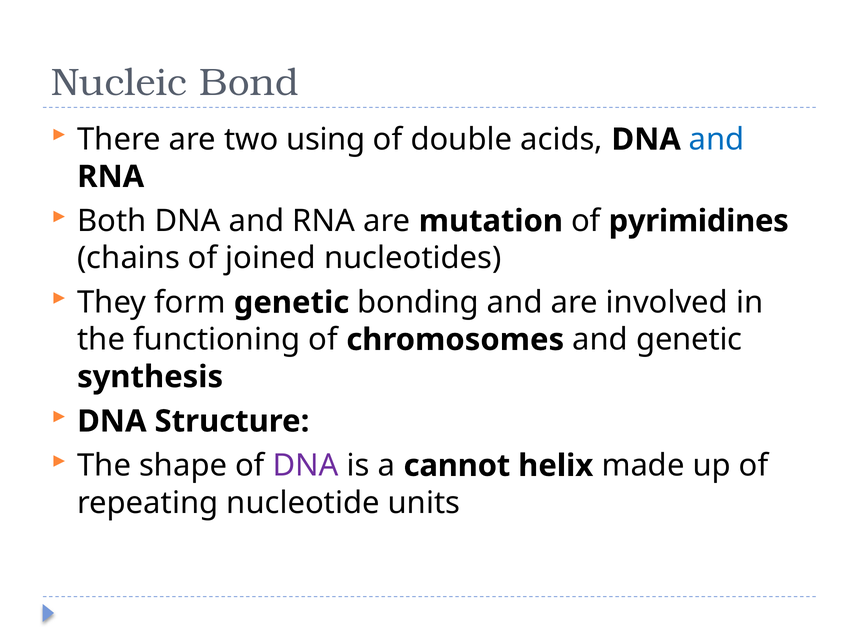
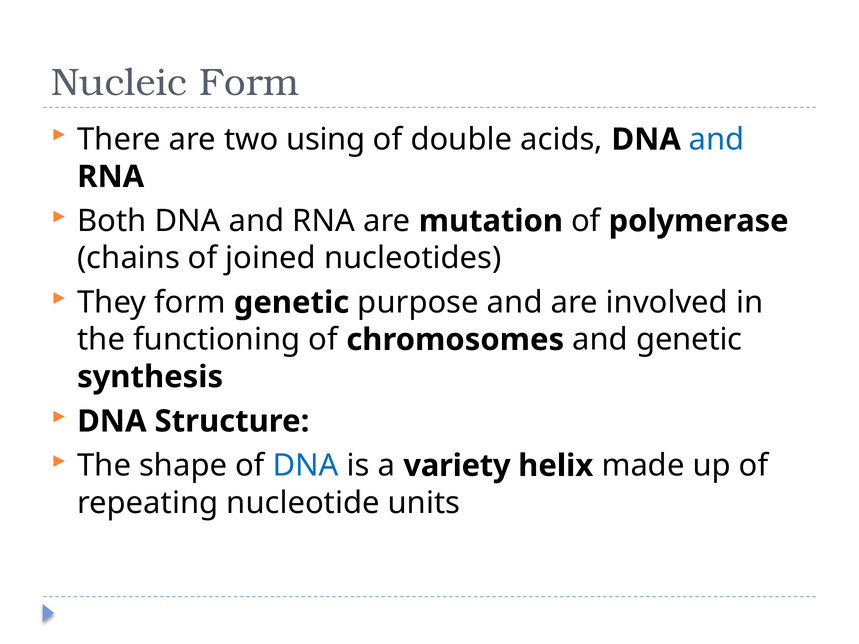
Nucleic Bond: Bond -> Form
pyrimidines: pyrimidines -> polymerase
bonding: bonding -> purpose
DNA at (306, 466) colour: purple -> blue
cannot: cannot -> variety
